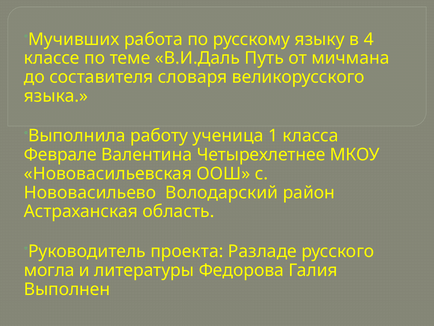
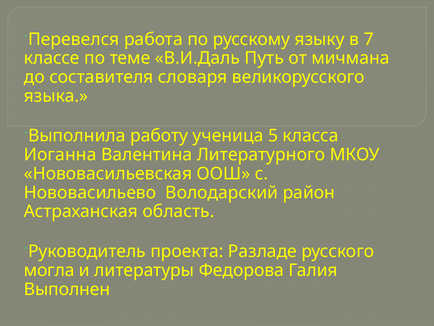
Мучивших: Мучивших -> Перевелся
4: 4 -> 7
1: 1 -> 5
Феврале: Феврале -> Иоганна
Четырехлетнее: Четырехлетнее -> Литературного
